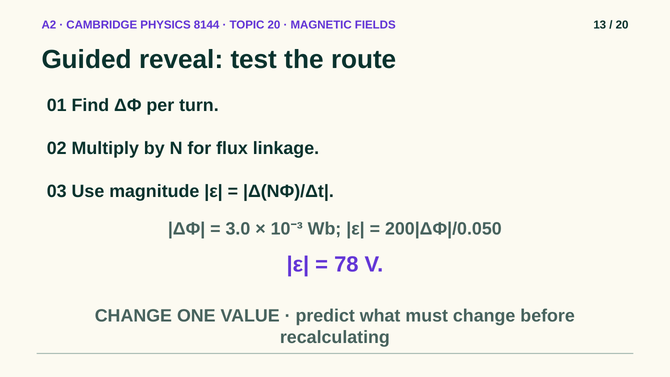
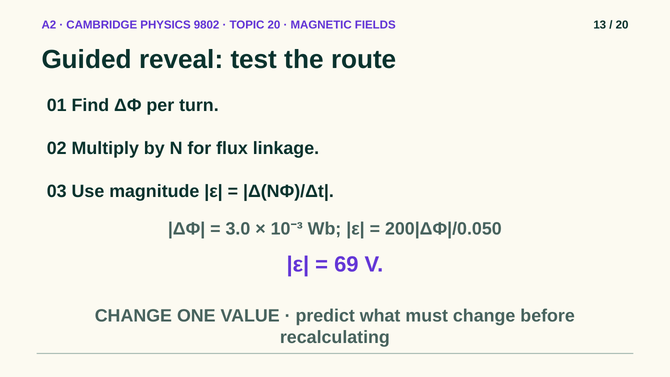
8144: 8144 -> 9802
78: 78 -> 69
